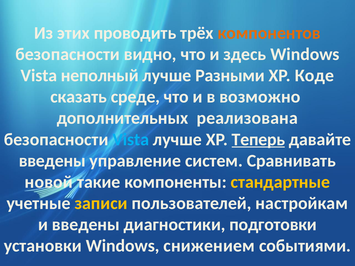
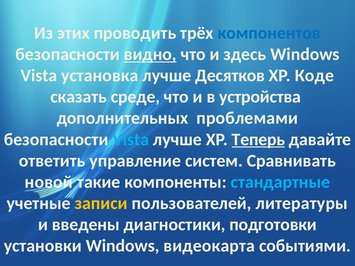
компонентов colour: orange -> blue
видно underline: none -> present
неполный: неполный -> установка
Разными: Разными -> Десятков
возможно: возможно -> устройства
реализована: реализована -> проблемами
введены at (52, 161): введены -> ответить
стандартные colour: yellow -> light blue
настройкам: настройкам -> литературы
снижением: снижением -> видеокарта
